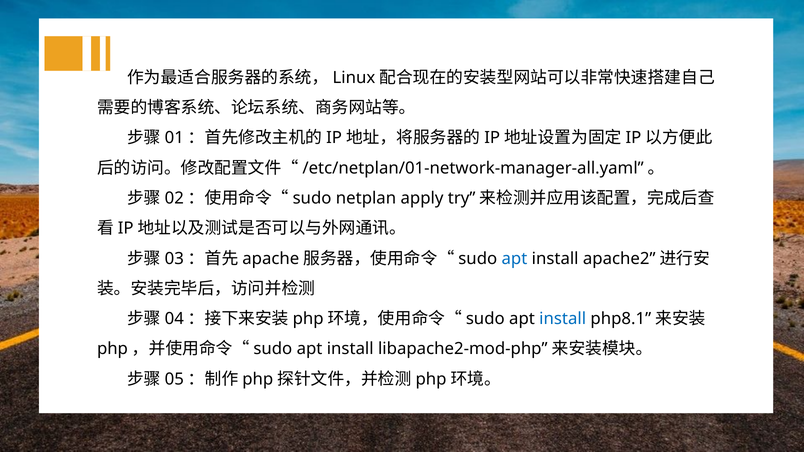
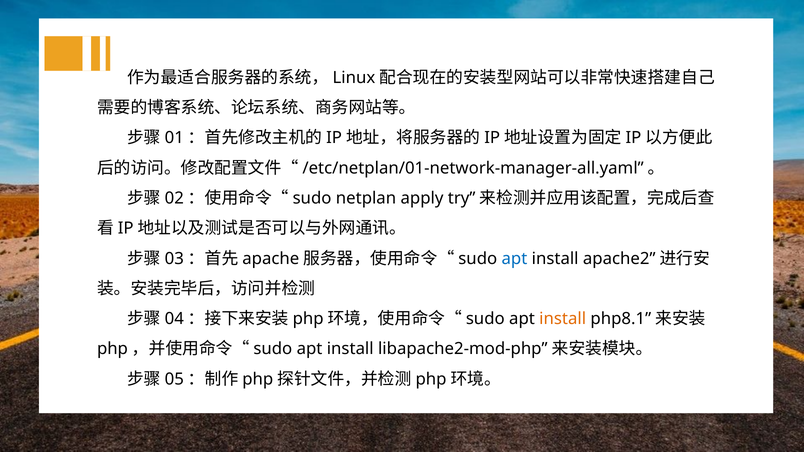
install at (563, 319) colour: blue -> orange
